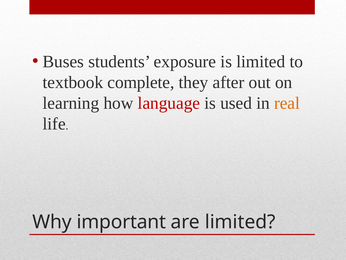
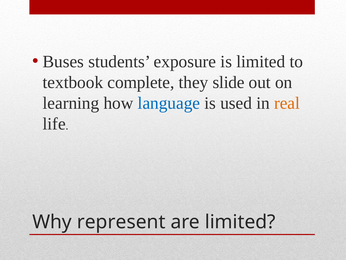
after: after -> slide
language colour: red -> blue
important: important -> represent
